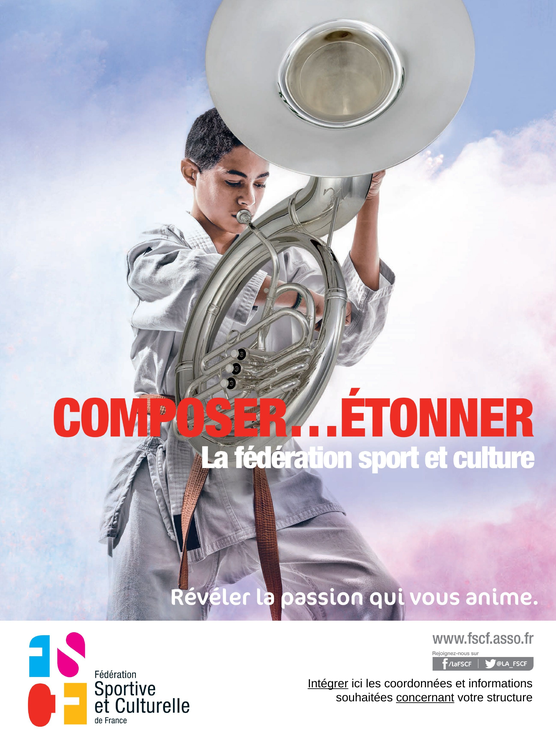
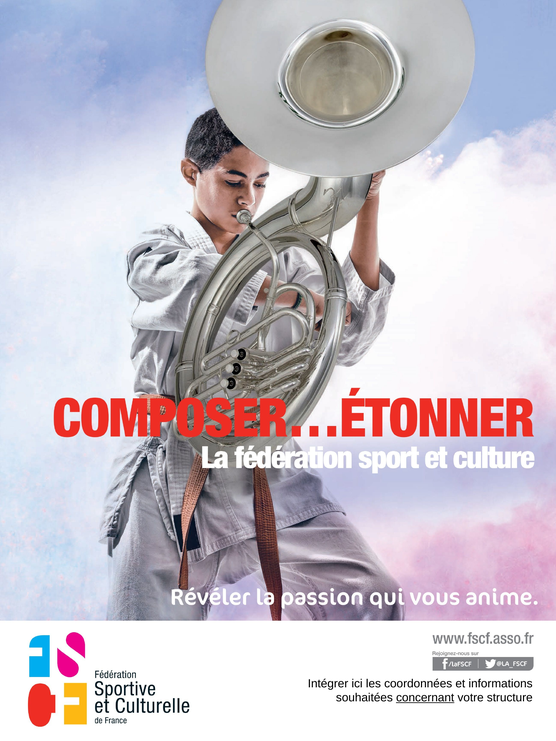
Intégrer underline: present -> none
